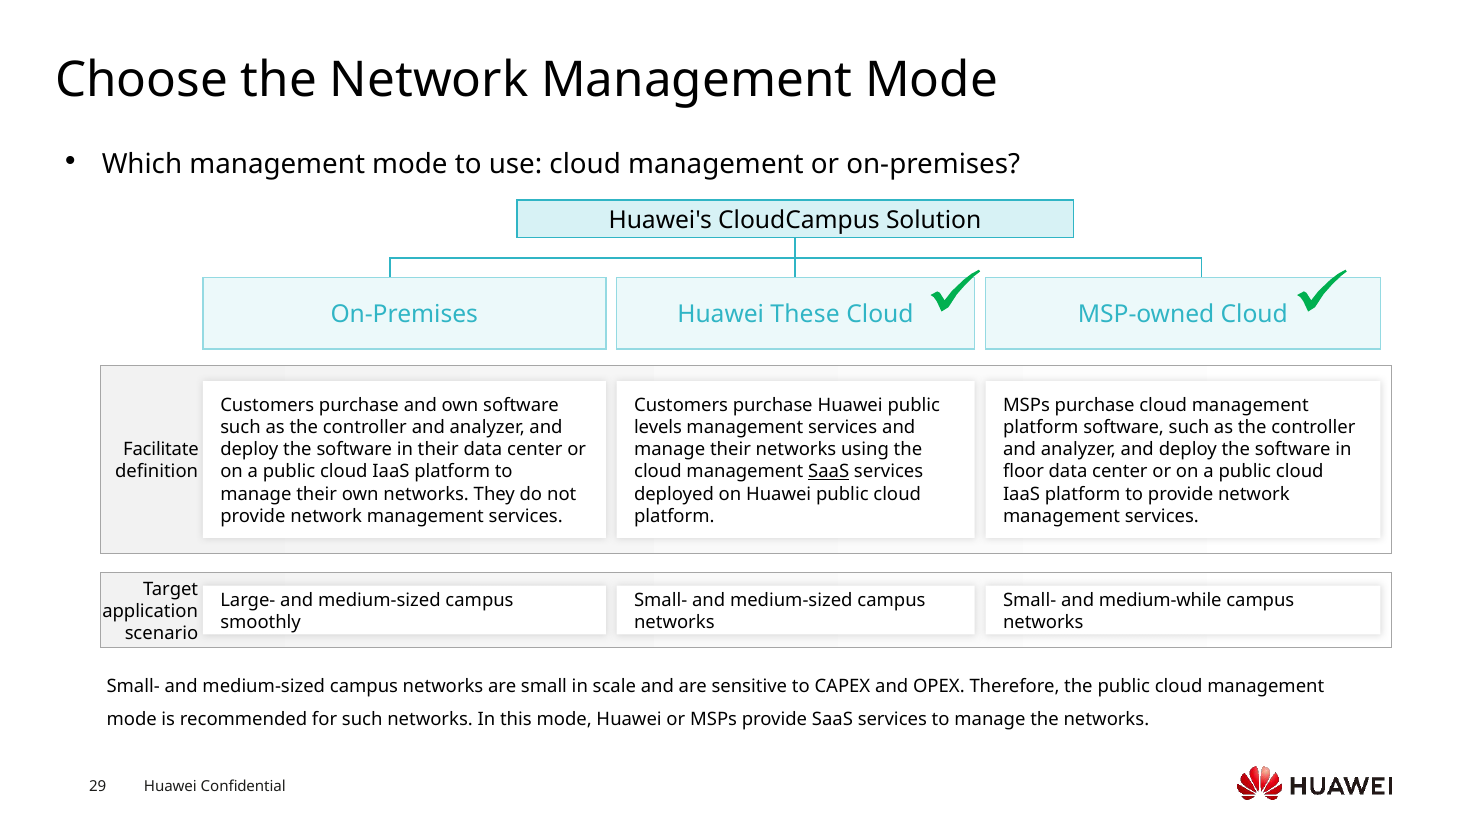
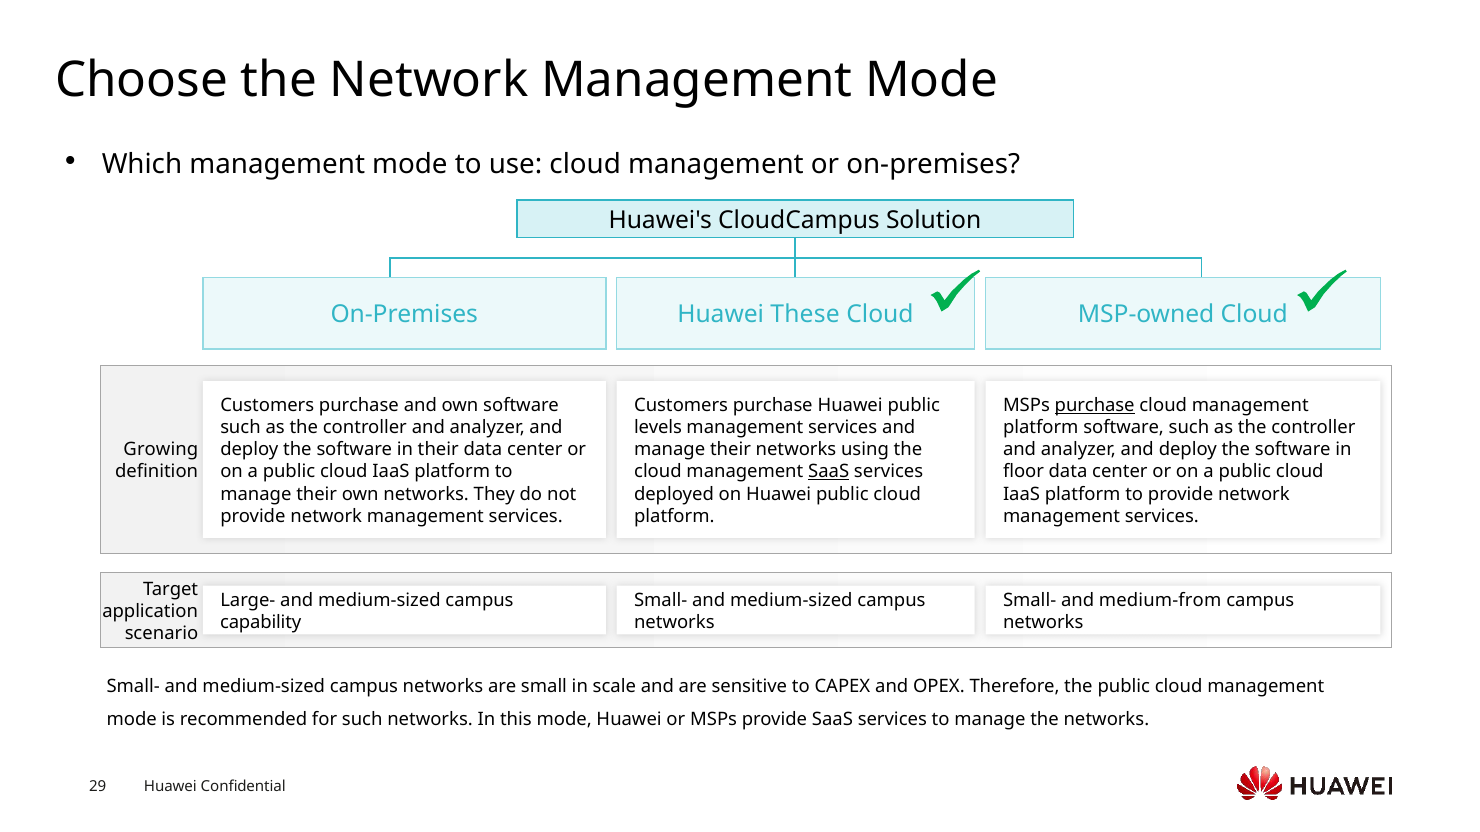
purchase at (1095, 405) underline: none -> present
Facilitate: Facilitate -> Growing
medium-while: medium-while -> medium-from
smoothly: smoothly -> capability
